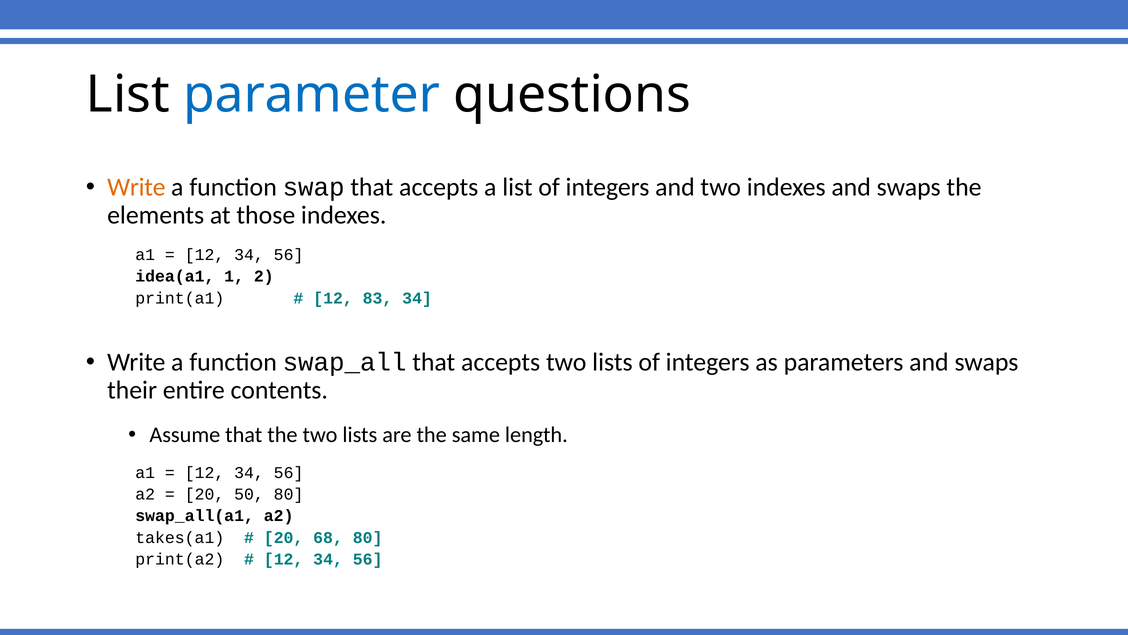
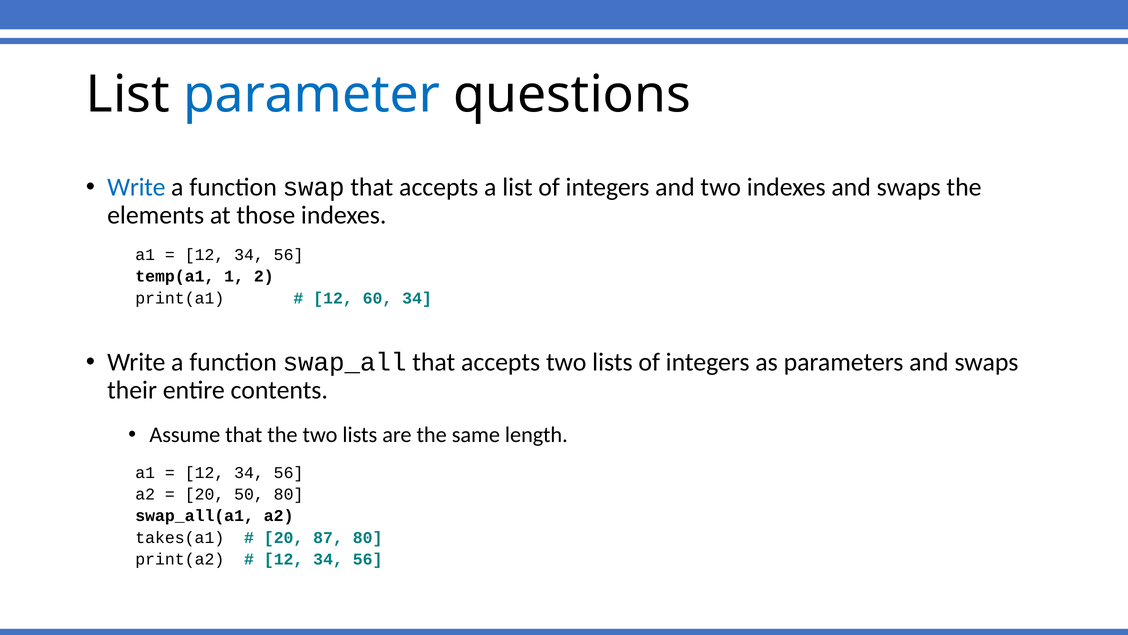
Write at (136, 187) colour: orange -> blue
idea(a1: idea(a1 -> temp(a1
83: 83 -> 60
68: 68 -> 87
